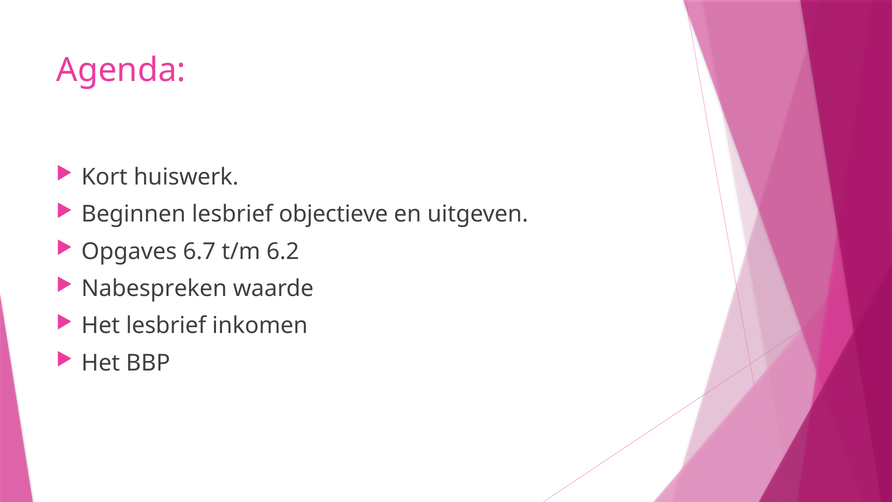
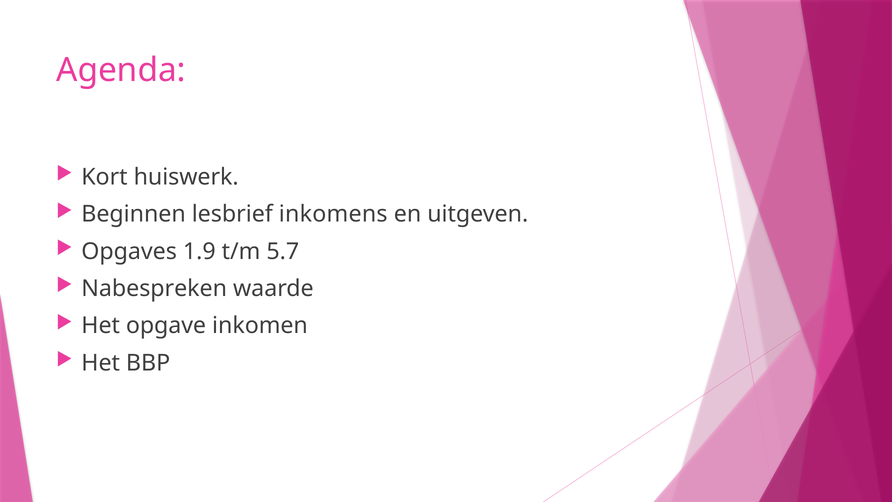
objectieve: objectieve -> inkomens
6.7: 6.7 -> 1.9
6.2: 6.2 -> 5.7
Het lesbrief: lesbrief -> opgave
